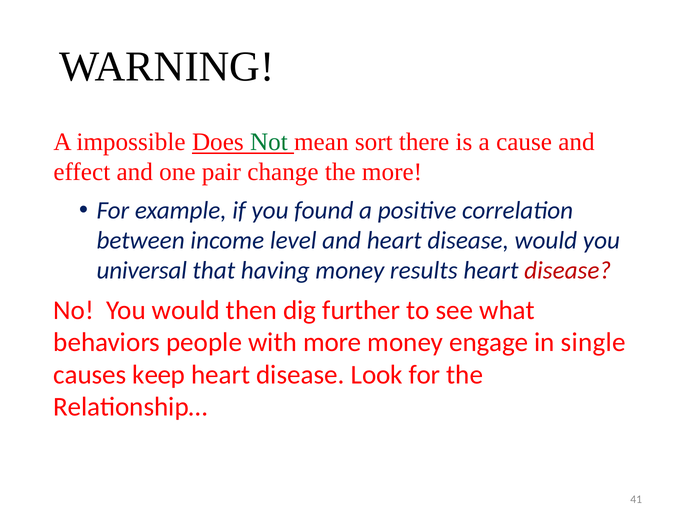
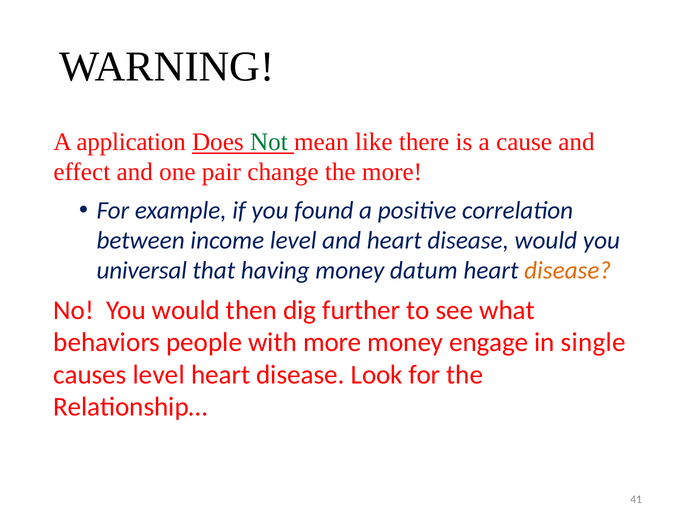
impossible: impossible -> application
sort: sort -> like
results: results -> datum
disease at (568, 270) colour: red -> orange
causes keep: keep -> level
